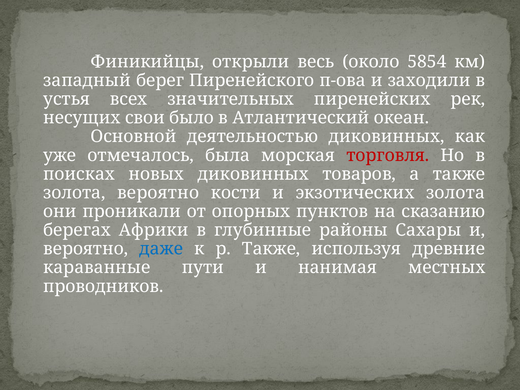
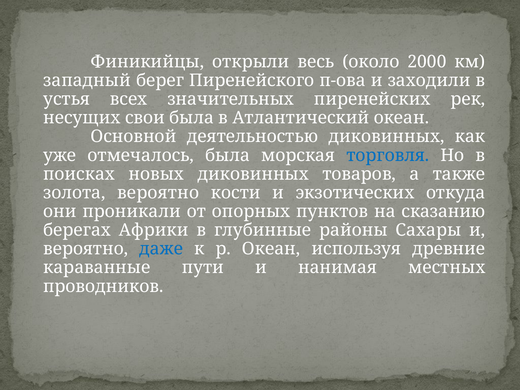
5854: 5854 -> 2000
свои было: было -> была
торговля colour: red -> blue
экзотических золота: золота -> откуда
р Также: Также -> Океан
